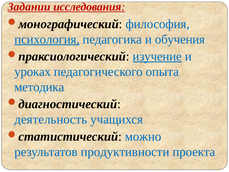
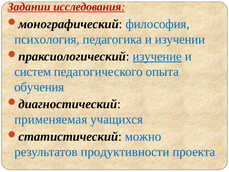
психология underline: present -> none
обучения: обучения -> изучении
уроках: уроках -> систем
методика: методика -> обучения
деятельность: деятельность -> применяемая
